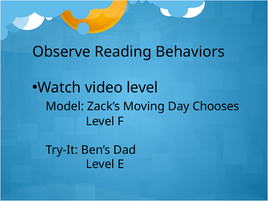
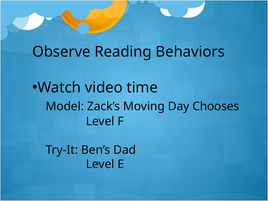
video level: level -> time
